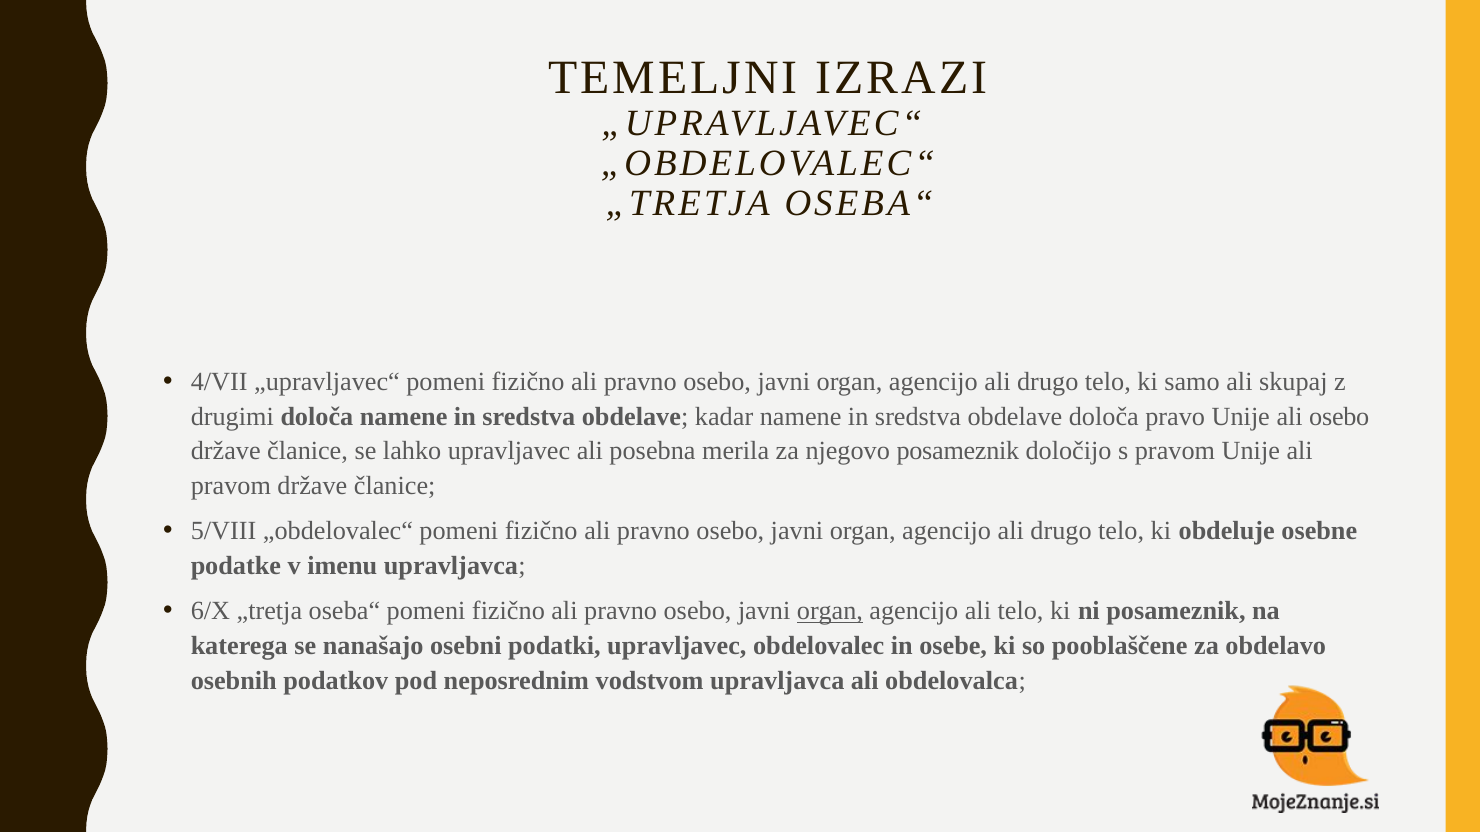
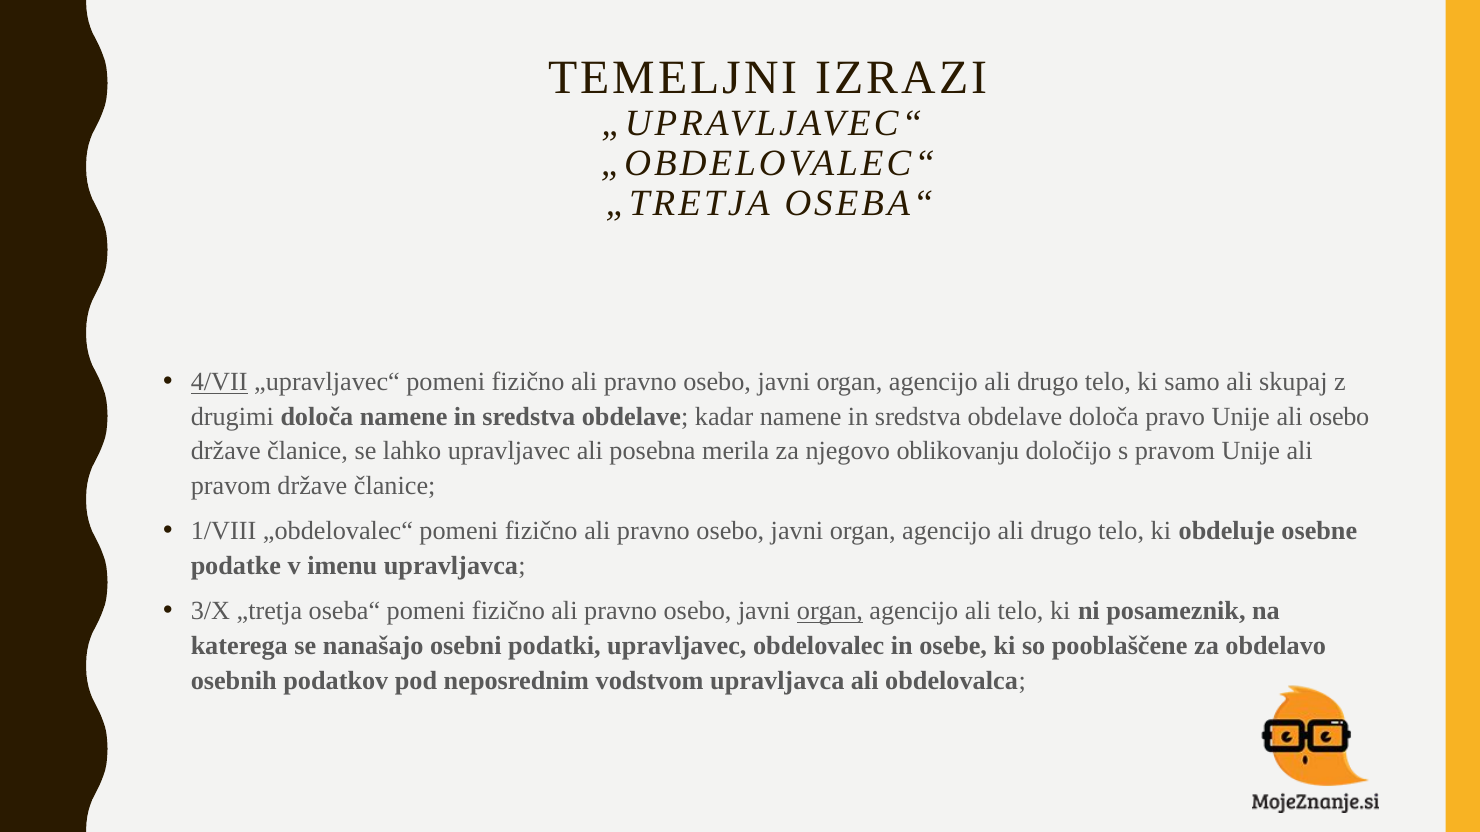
4/VII underline: none -> present
njegovo posameznik: posameznik -> oblikovanju
5/VIII: 5/VIII -> 1/VIII
6/X: 6/X -> 3/X
